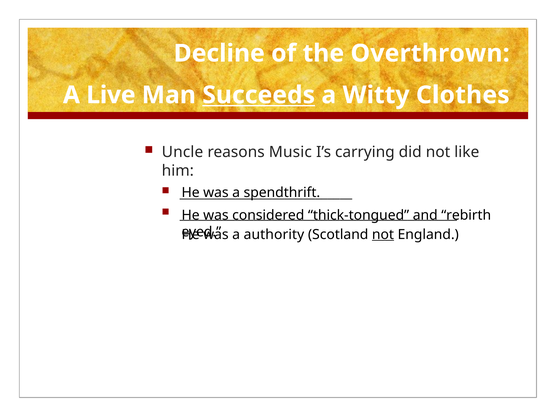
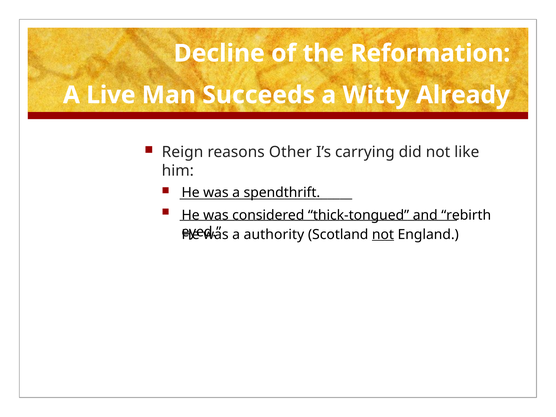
Overthrown: Overthrown -> Reformation
Succeeds underline: present -> none
Clothes: Clothes -> Already
Uncle: Uncle -> Reign
Music: Music -> Other
